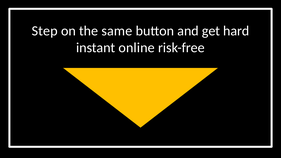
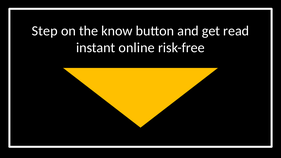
same: same -> know
hard: hard -> read
